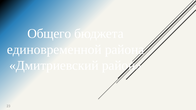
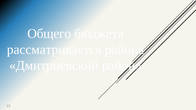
единовременной: единовременной -> рассматривается
